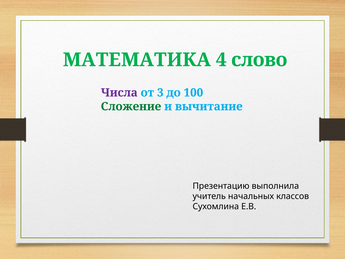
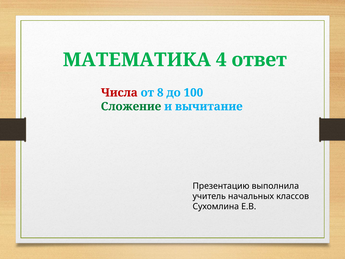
слово: слово -> ответ
Числа colour: purple -> red
3: 3 -> 8
